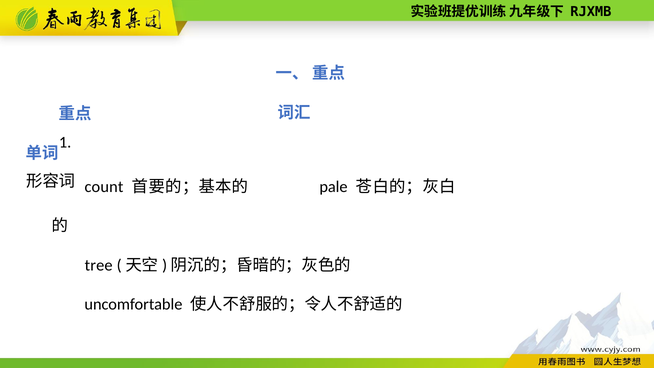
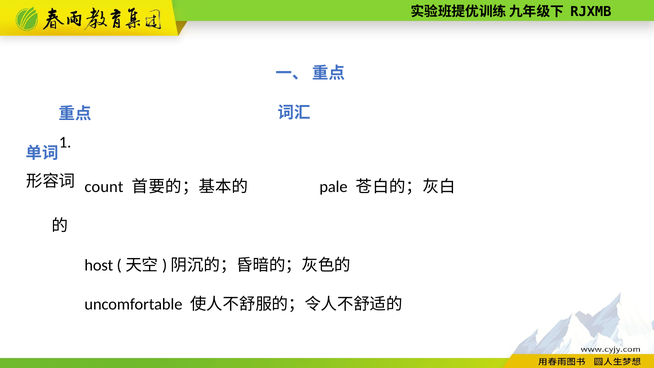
tree: tree -> host
